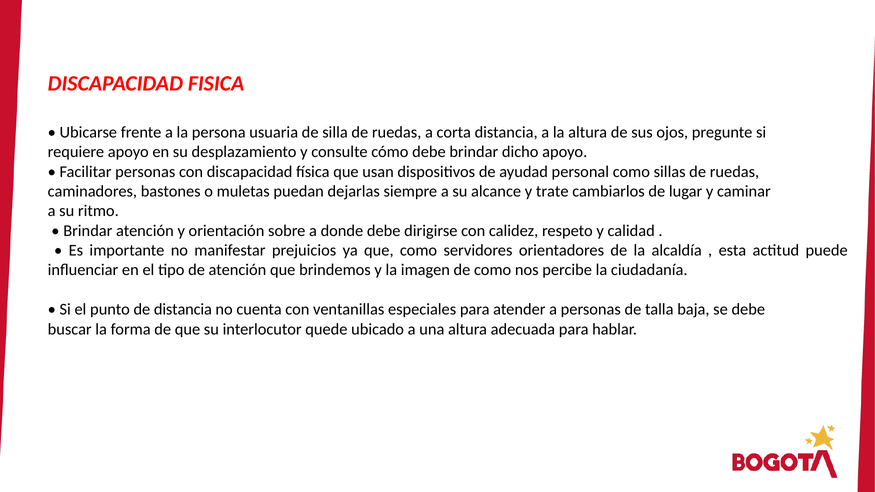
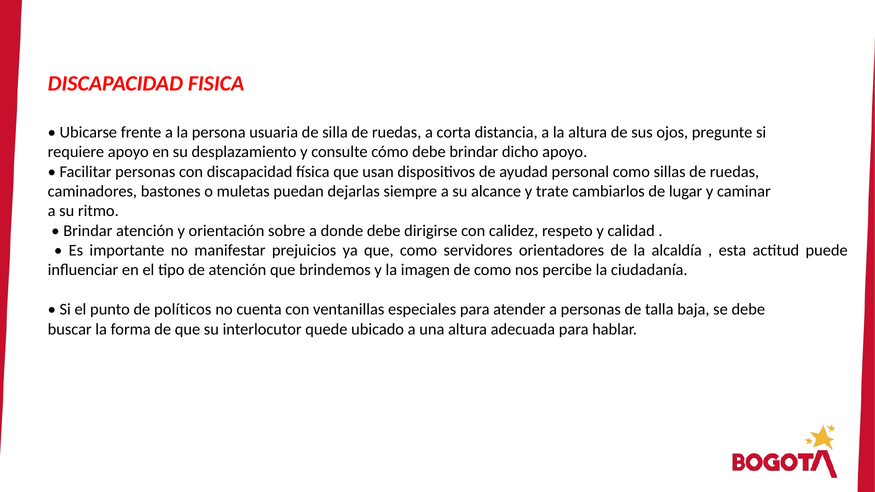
de distancia: distancia -> políticos
